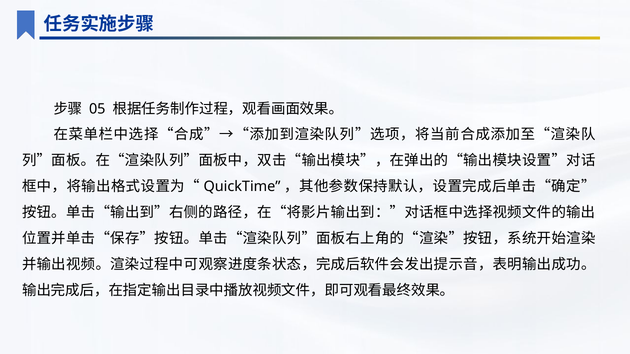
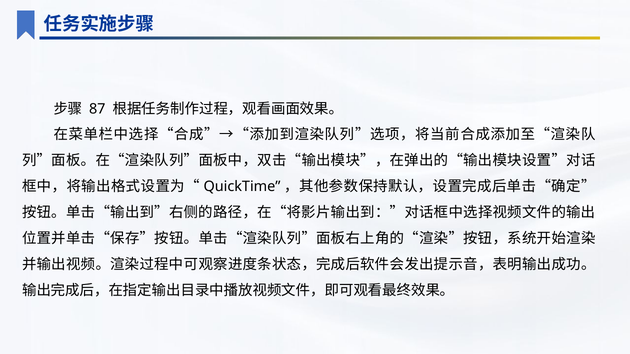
05: 05 -> 87
